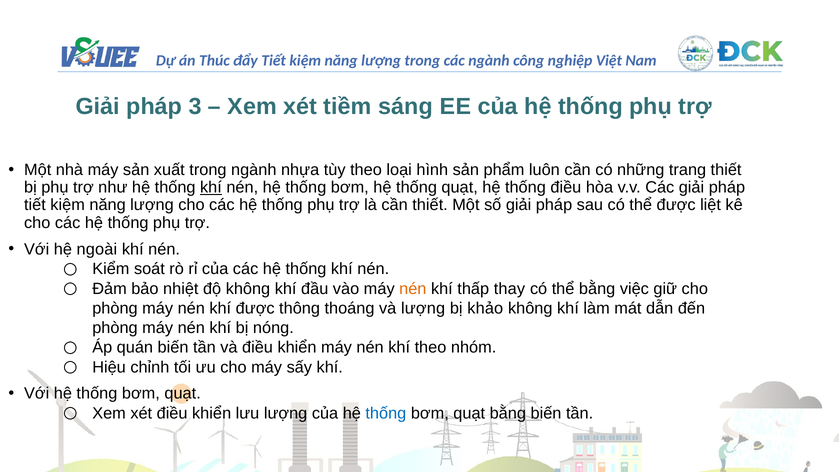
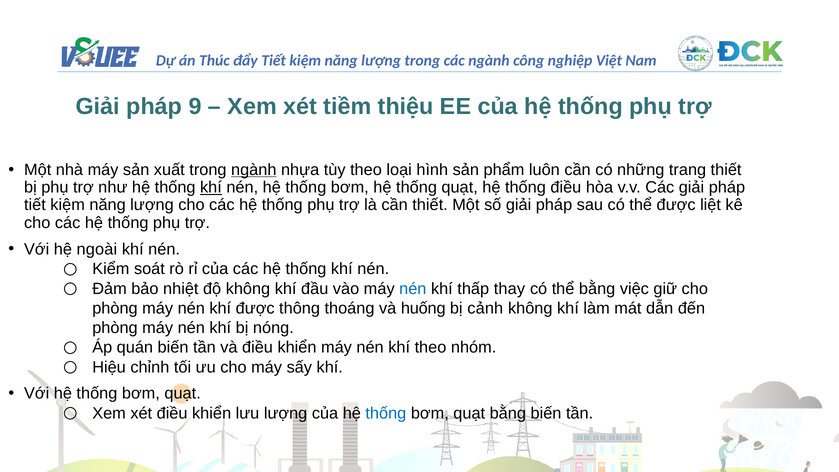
3: 3 -> 9
sáng: sáng -> thiệu
ngành at (254, 170) underline: none -> present
nén at (413, 289) colour: orange -> blue
và lượng: lượng -> huống
khảo: khảo -> cảnh
